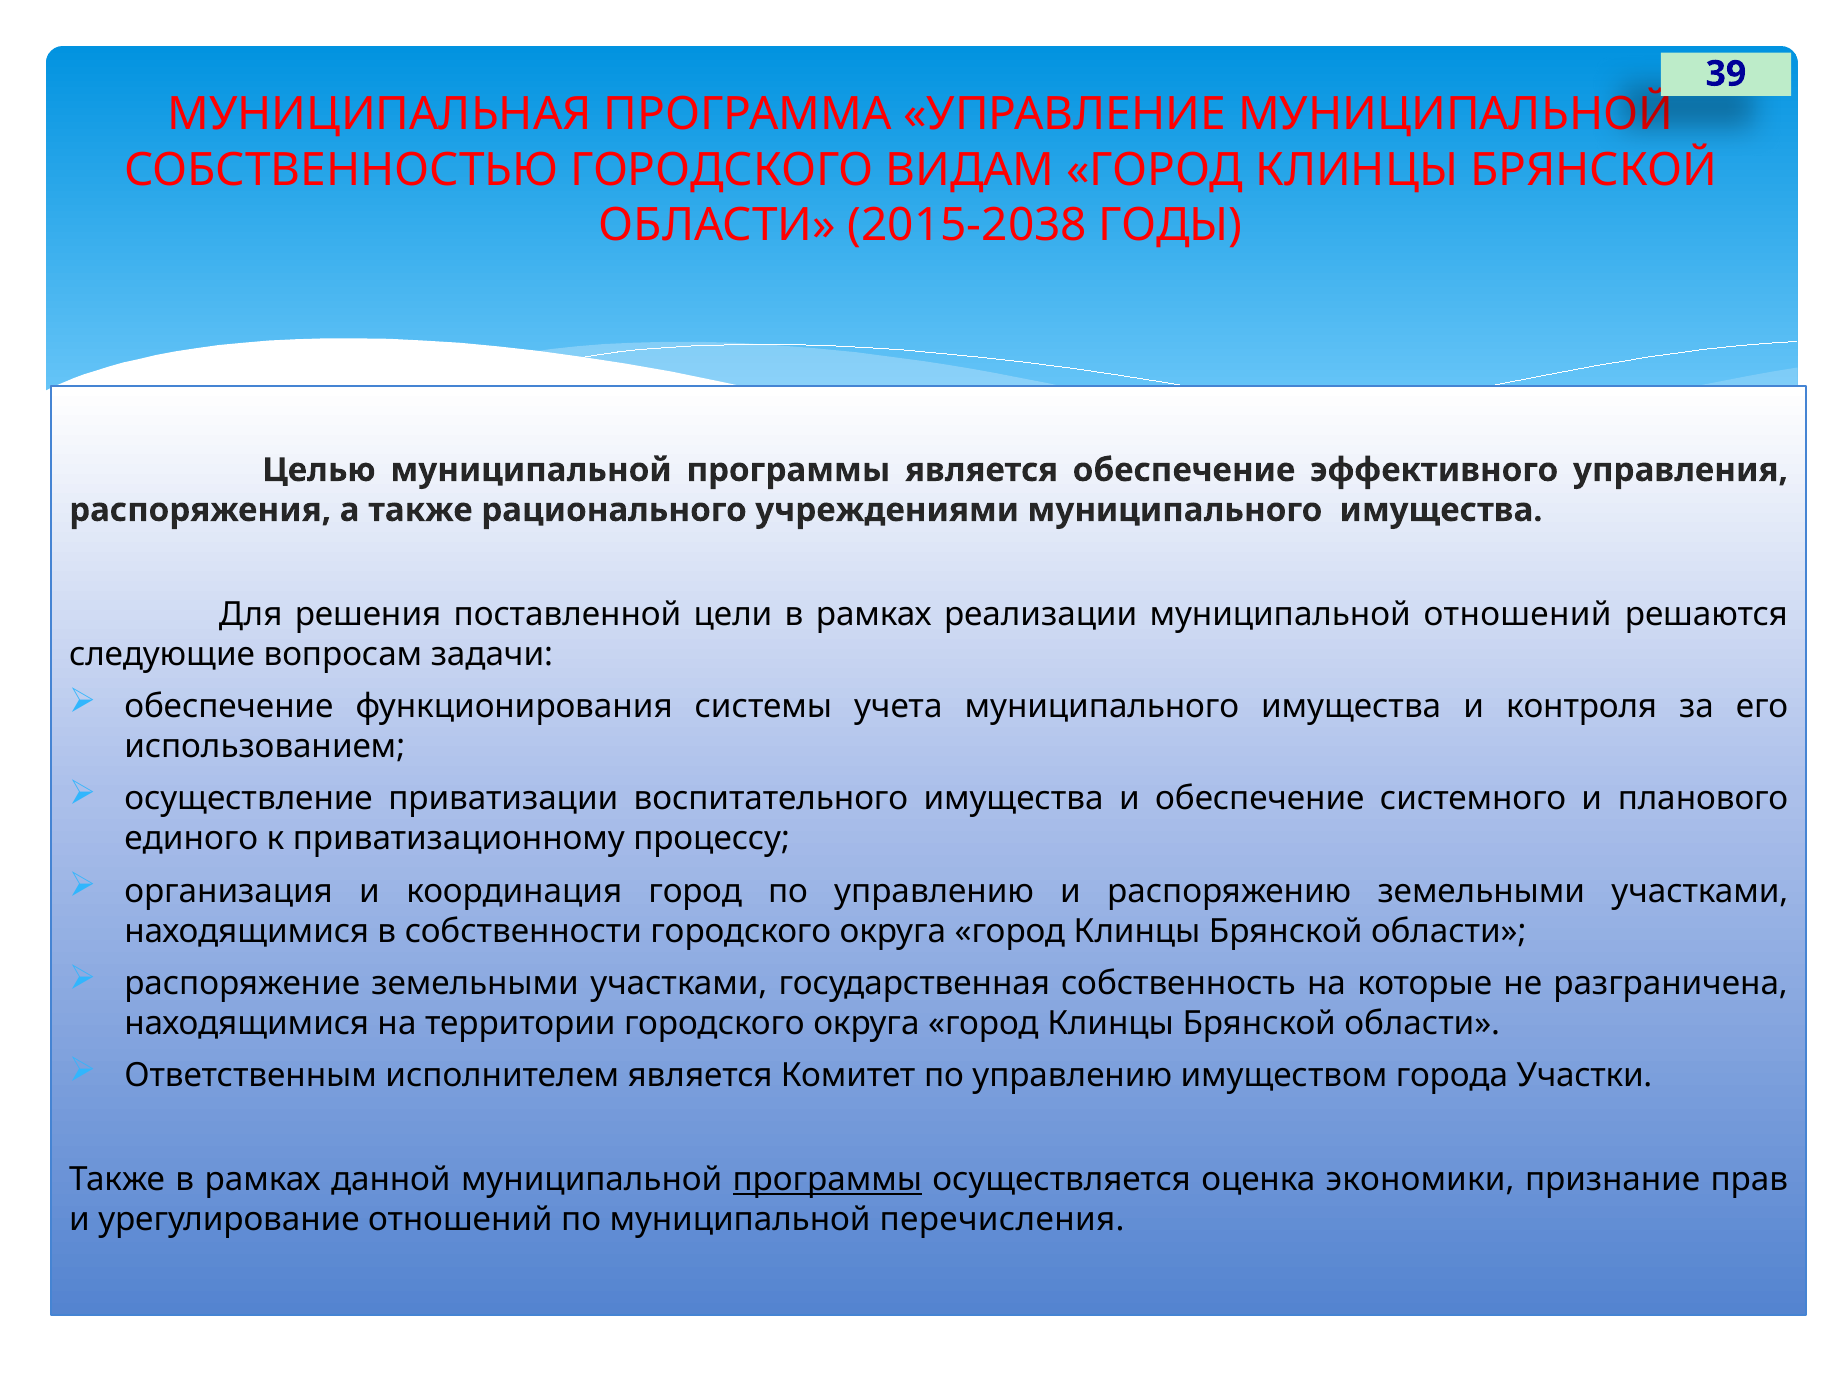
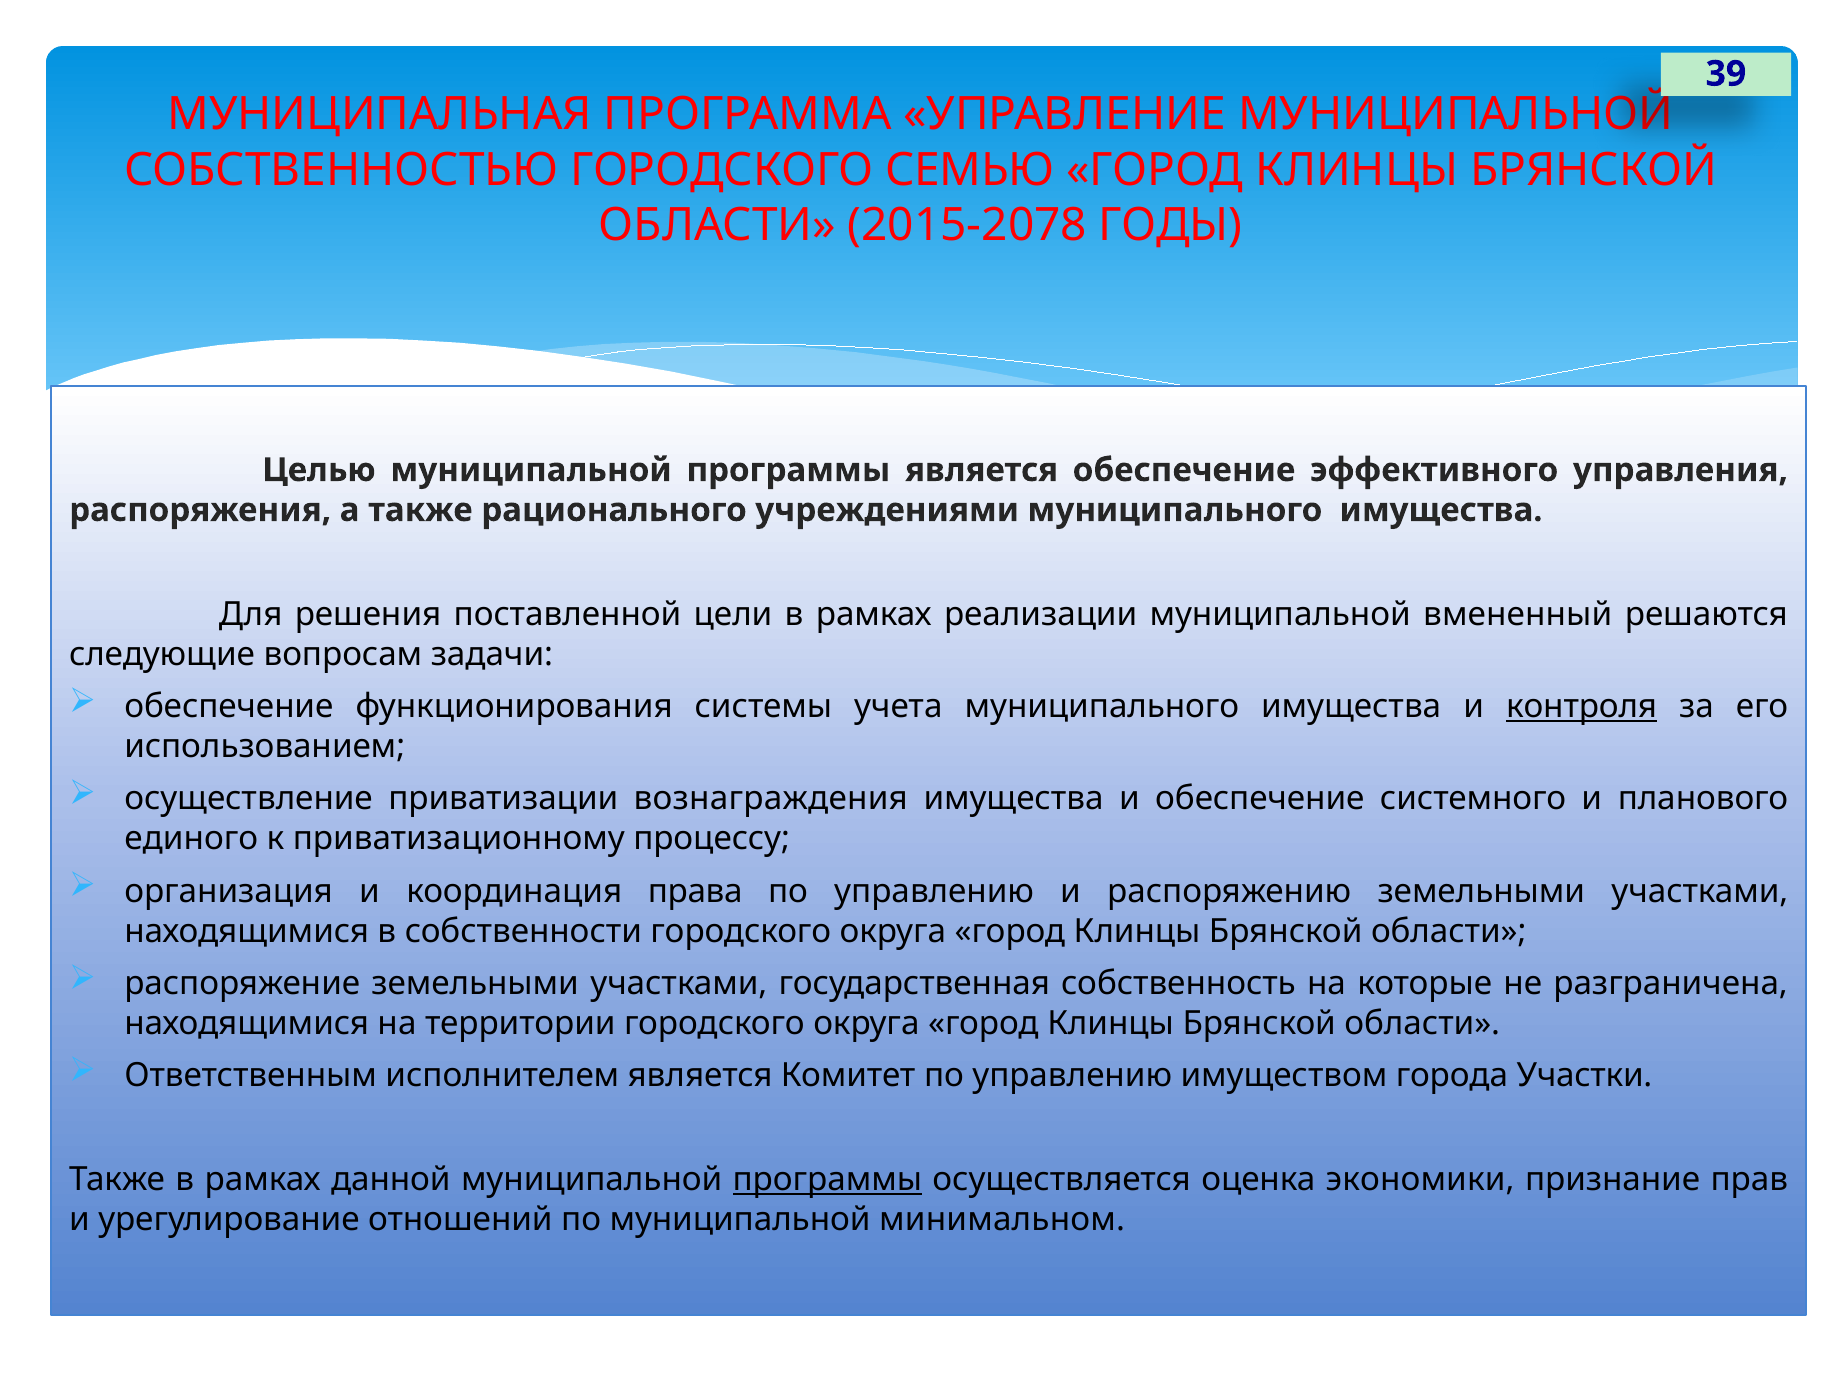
ВИДАМ: ВИДАМ -> СЕМЬЮ
2015-2038: 2015-2038 -> 2015-2078
муниципальной отношений: отношений -> вмененный
контроля underline: none -> present
воспитательного: воспитательного -> вознаграждения
координация город: город -> права
перечисления: перечисления -> минимальном
